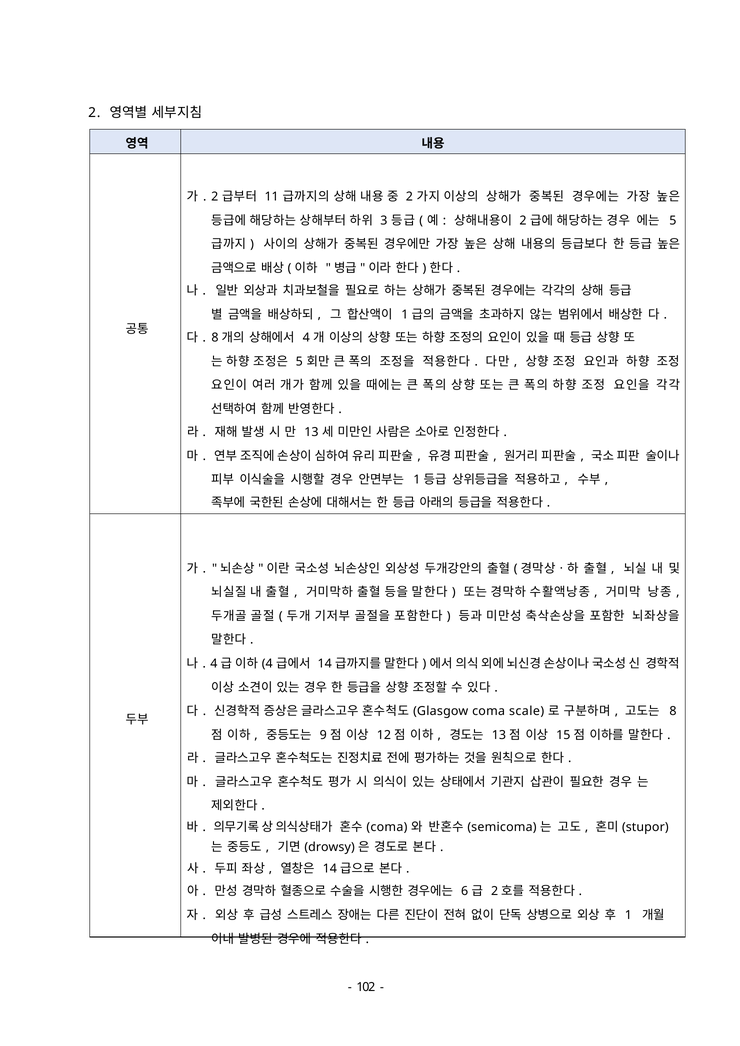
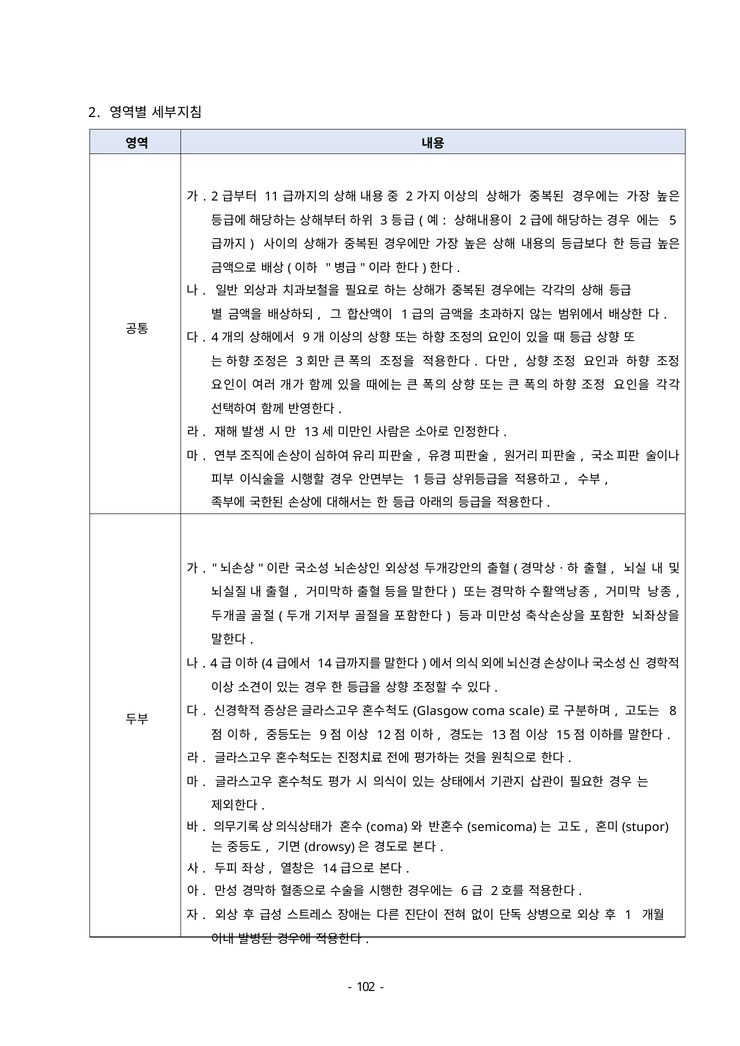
8 at (215, 338): 8 -> 4
4 at (306, 338): 4 -> 9
5 at (299, 362): 5 -> 3
